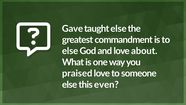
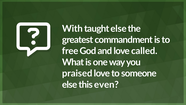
Gave: Gave -> With
else at (70, 51): else -> free
about: about -> called
